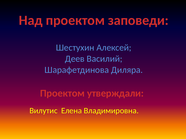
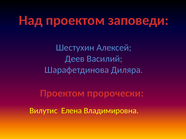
утверждали: утверждали -> пророчески
